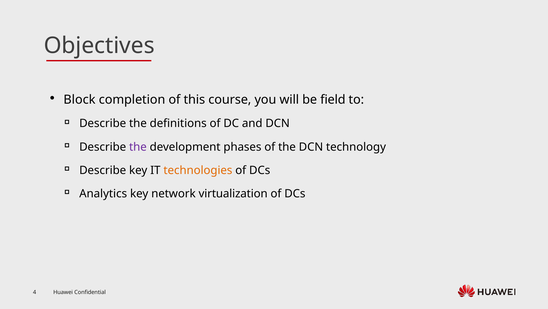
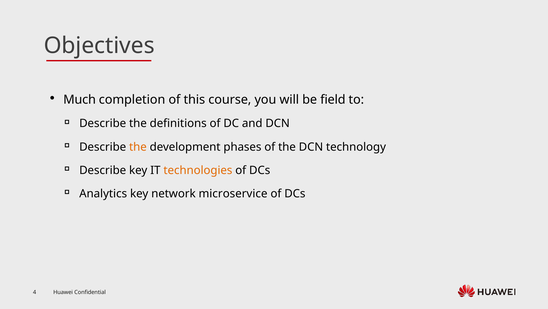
Block: Block -> Much
the at (138, 147) colour: purple -> orange
virtualization: virtualization -> microservice
